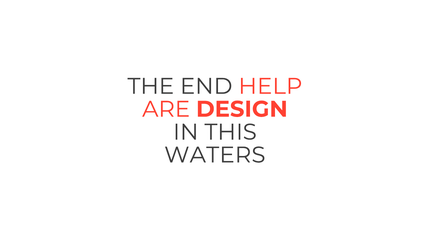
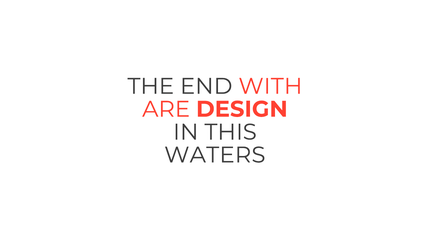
HELP: HELP -> WITH
